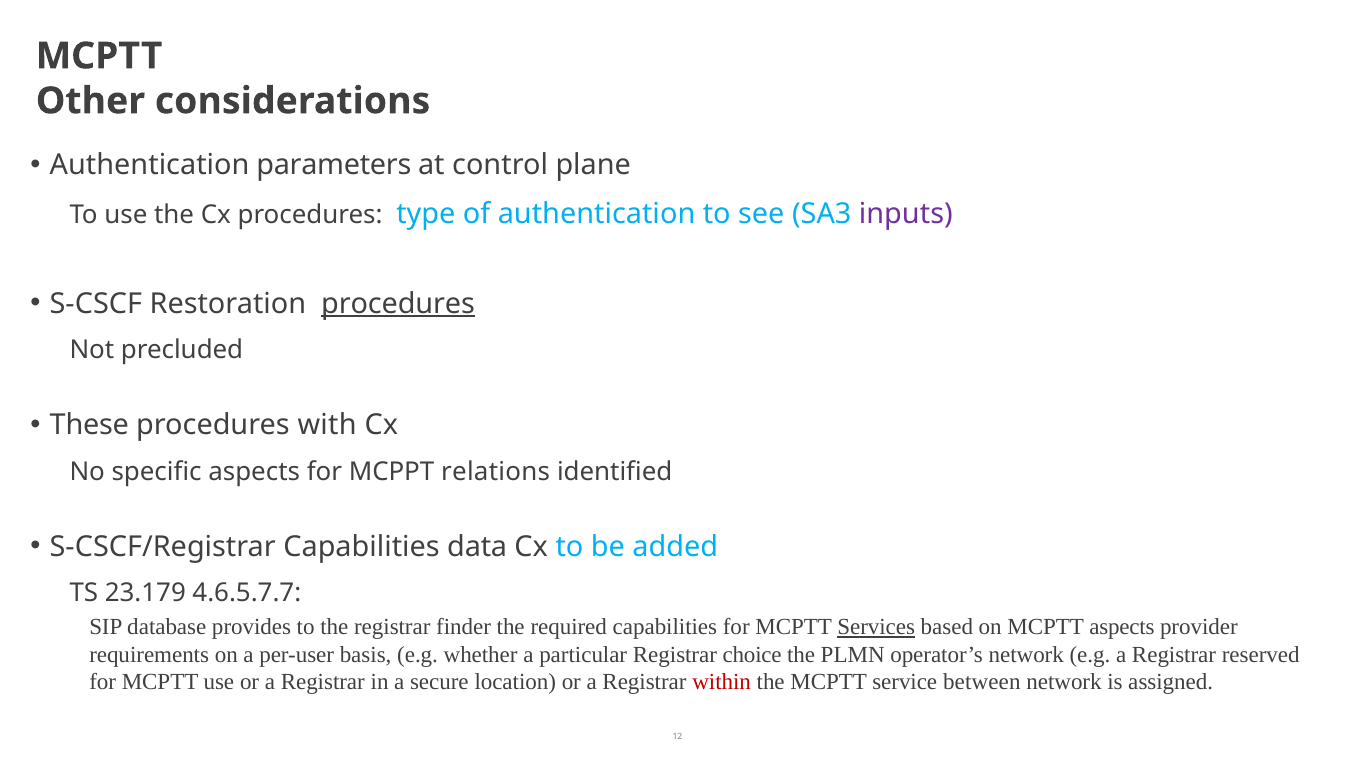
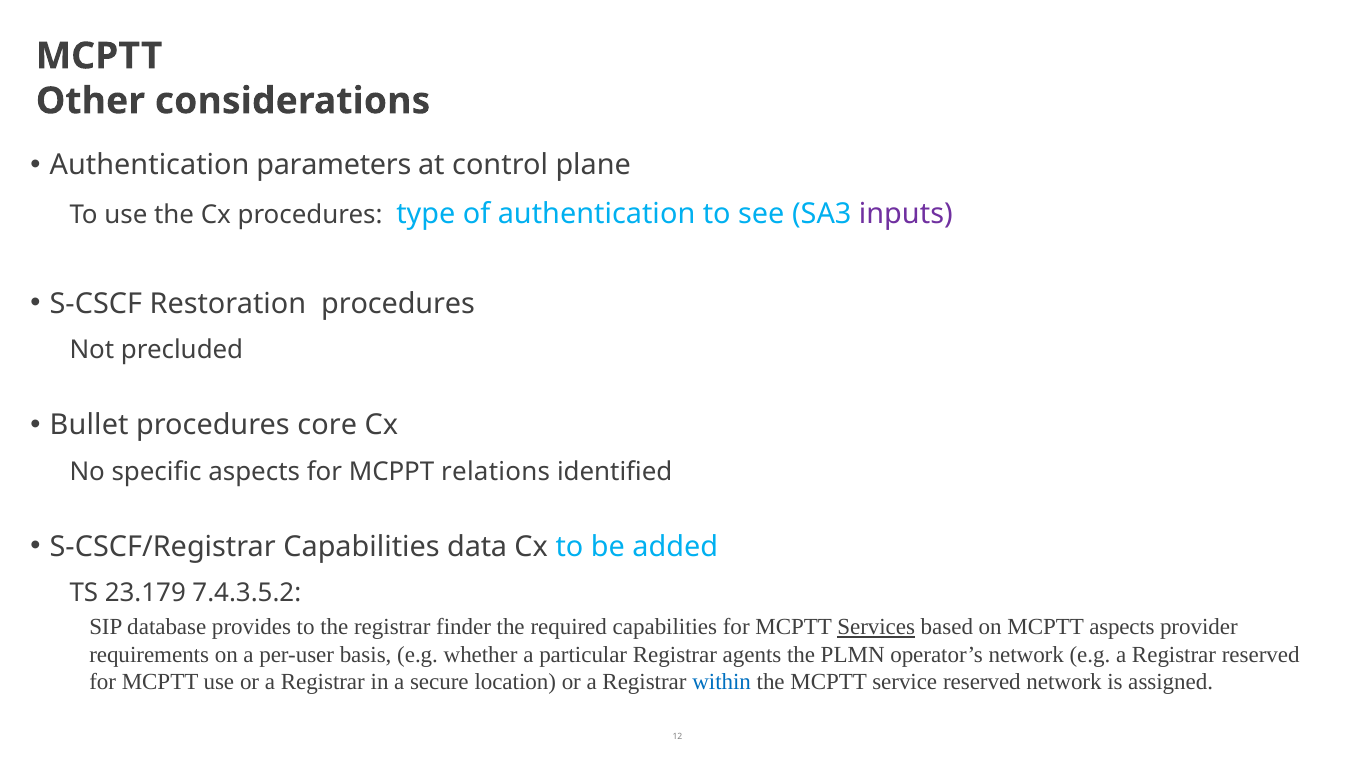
procedures at (398, 303) underline: present -> none
These: These -> Bullet
with: with -> core
4.6.5.7.7: 4.6.5.7.7 -> 7.4.3.5.2
choice: choice -> agents
within colour: red -> blue
service between: between -> reserved
